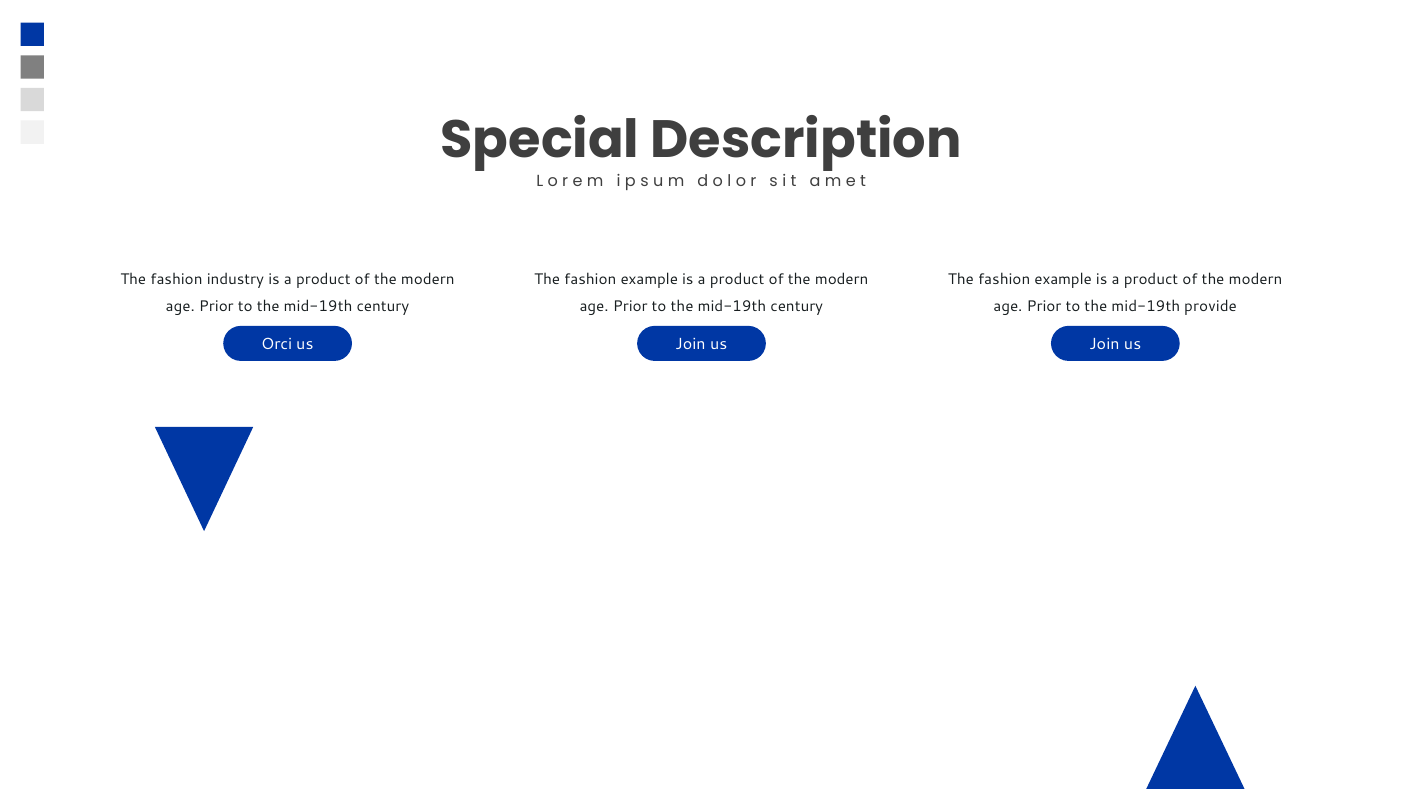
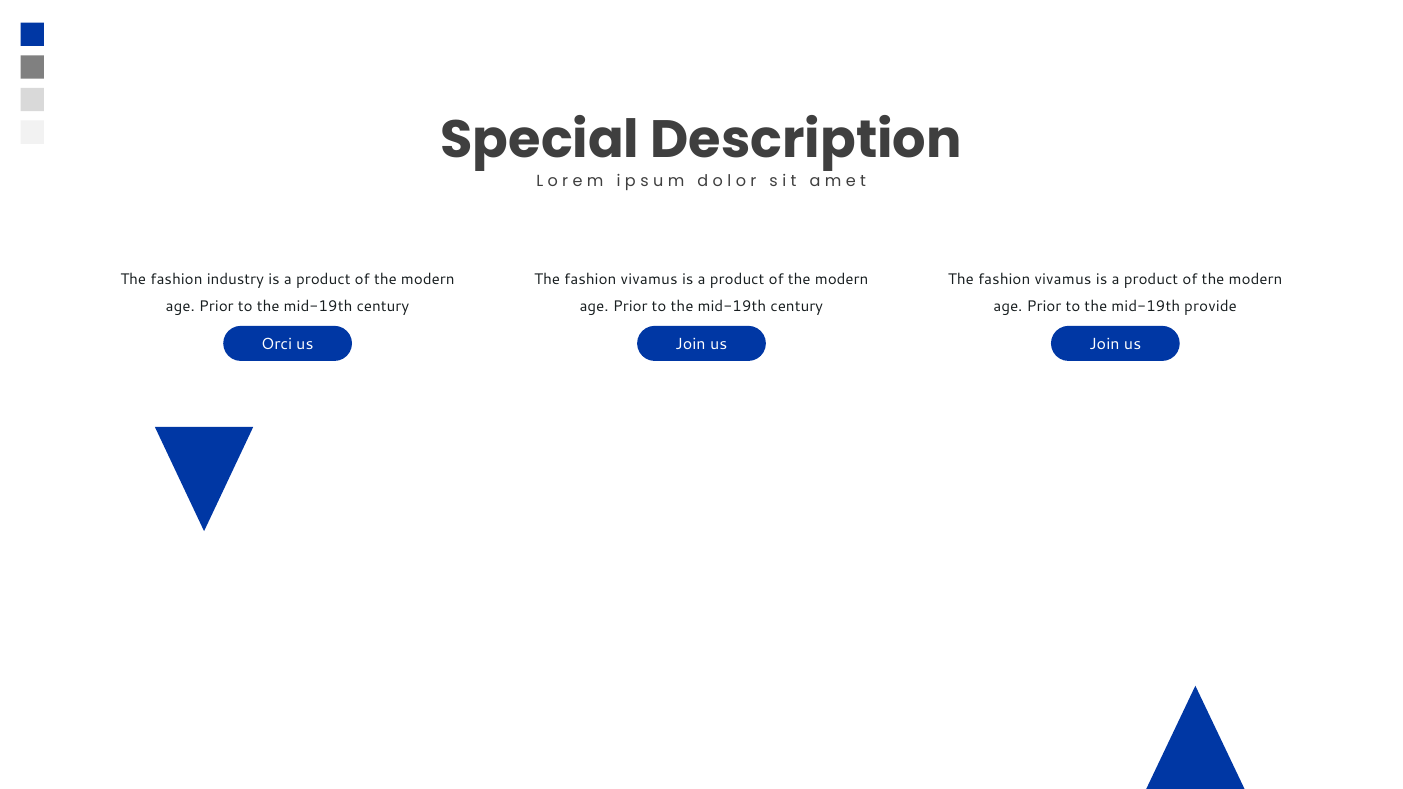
example at (649, 279): example -> vivamus
example at (1063, 279): example -> vivamus
